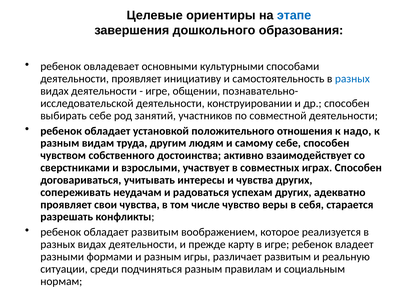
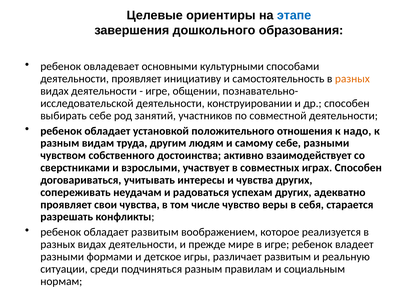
разных at (352, 79) colour: blue -> orange
себе способен: способен -> разными
карту: карту -> мире
и разным: разным -> детское
